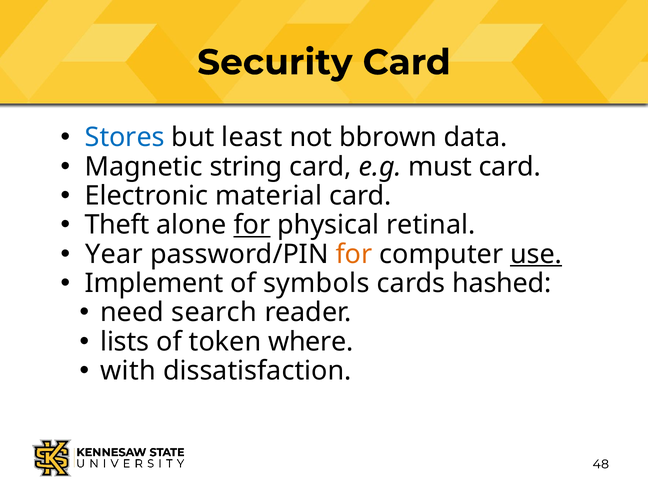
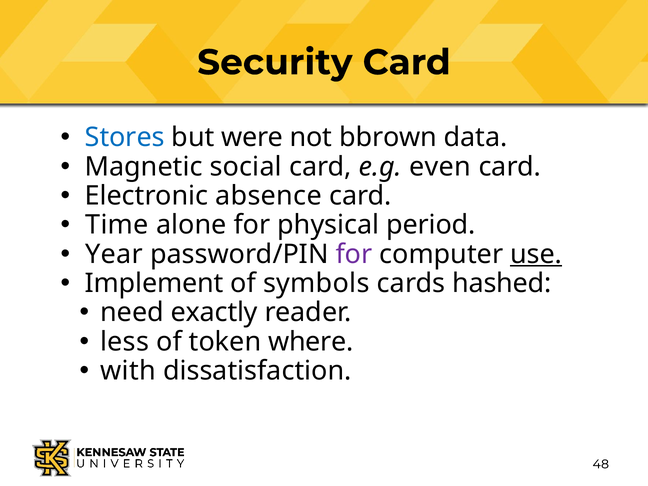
least: least -> were
string: string -> social
must: must -> even
material: material -> absence
Theft: Theft -> Time
for at (252, 225) underline: present -> none
retinal: retinal -> period
for at (354, 254) colour: orange -> purple
search: search -> exactly
lists: lists -> less
